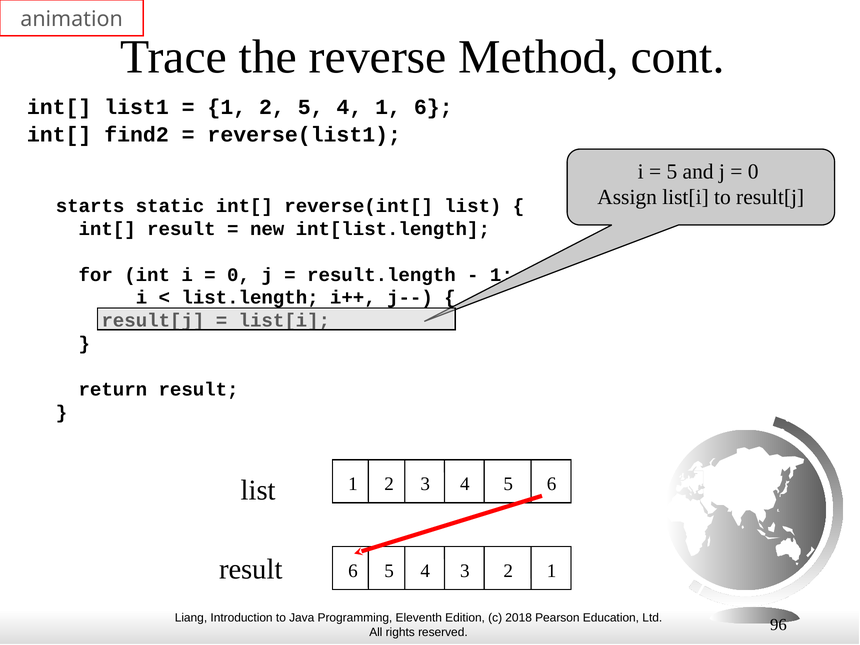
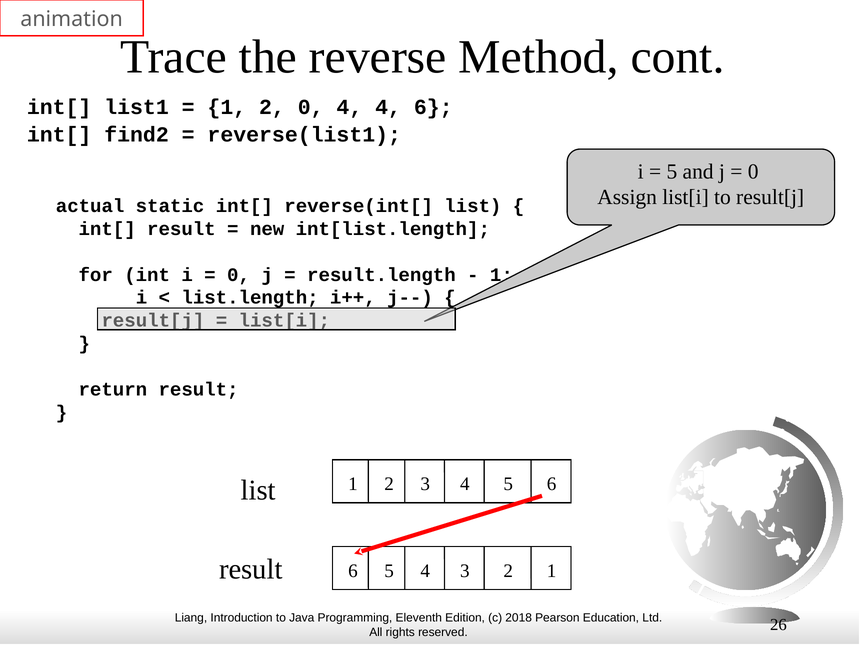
2 5: 5 -> 0
4 1: 1 -> 4
starts: starts -> actual
96: 96 -> 26
